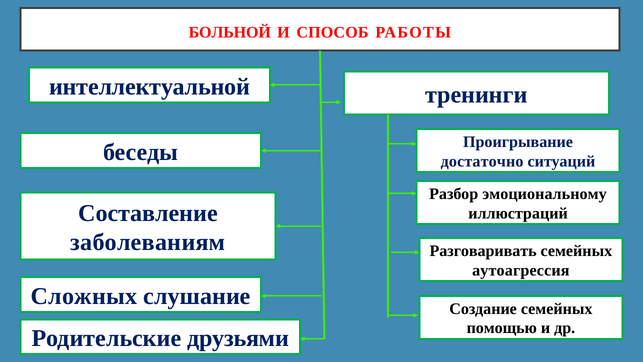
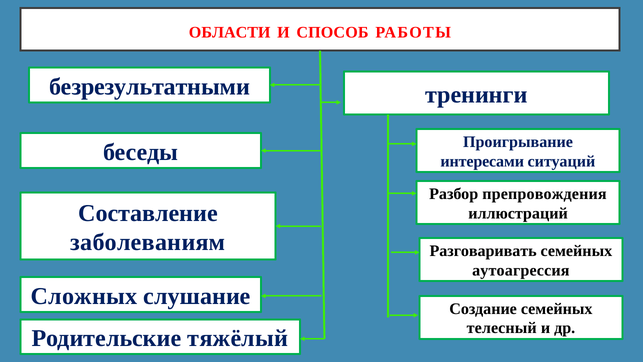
БОЛЬНОЙ: БОЛЬНОЙ -> ОБЛАСТИ
интеллектуальной: интеллектуальной -> безрезультатными
достаточно: достаточно -> интересами
эмоциональному: эмоциональному -> препровождения
помощью: помощью -> телесный
друзьями: друзьями -> тяжёлый
